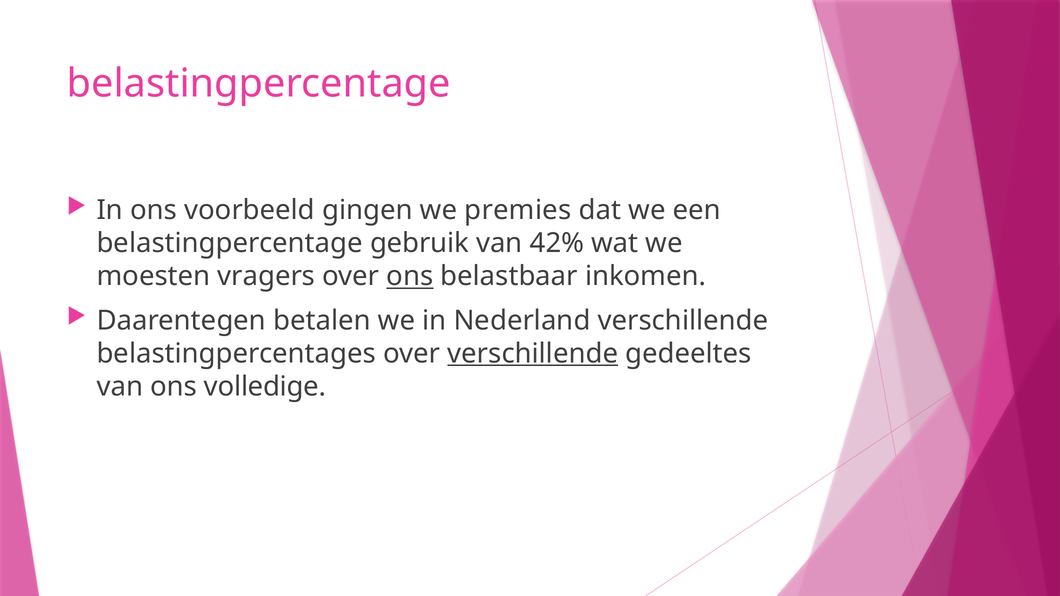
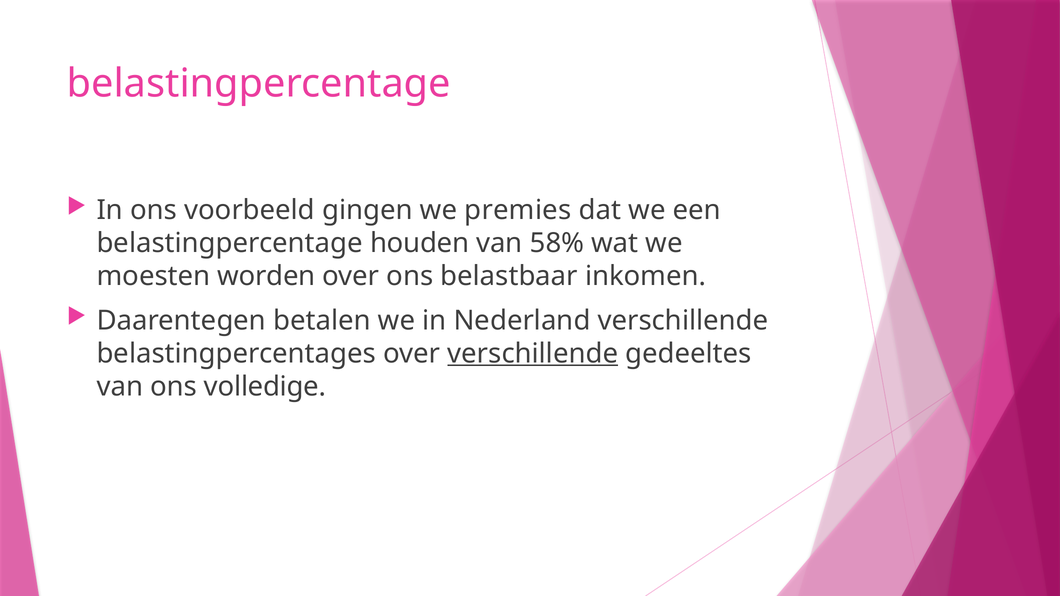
gebruik: gebruik -> houden
42%: 42% -> 58%
vragers: vragers -> worden
ons at (410, 276) underline: present -> none
